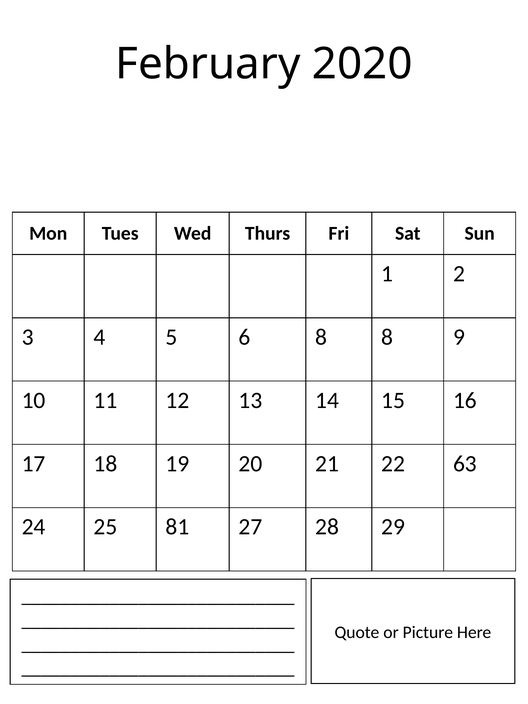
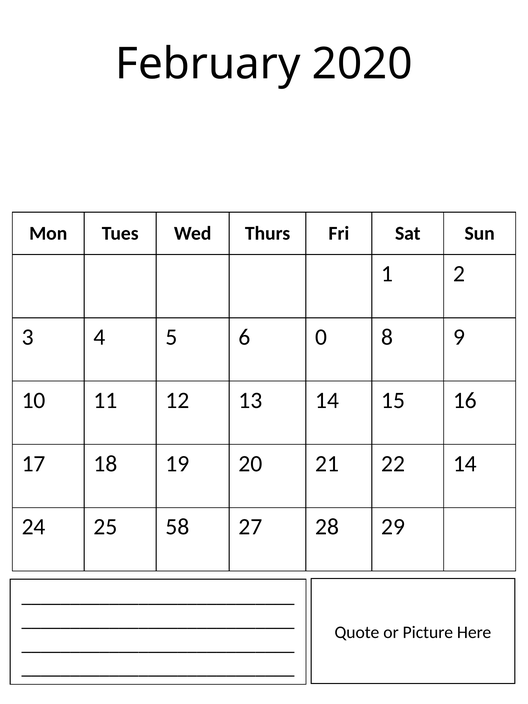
6 8: 8 -> 0
22 63: 63 -> 14
81: 81 -> 58
